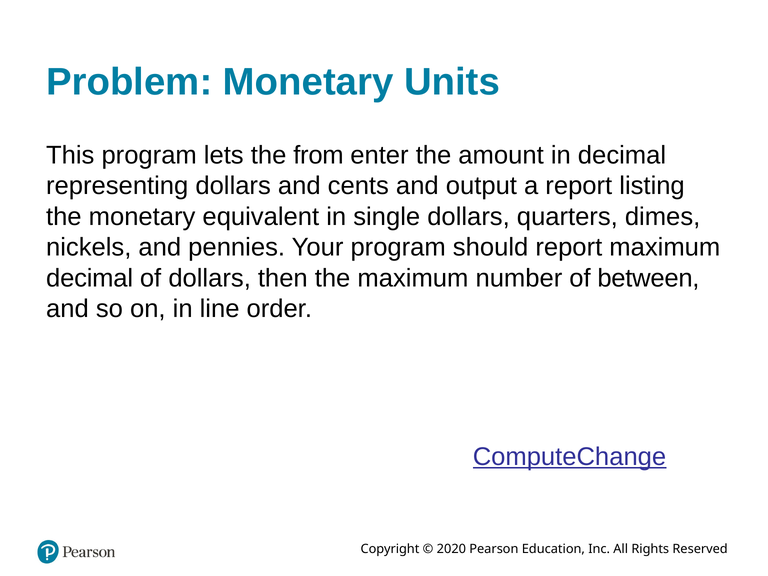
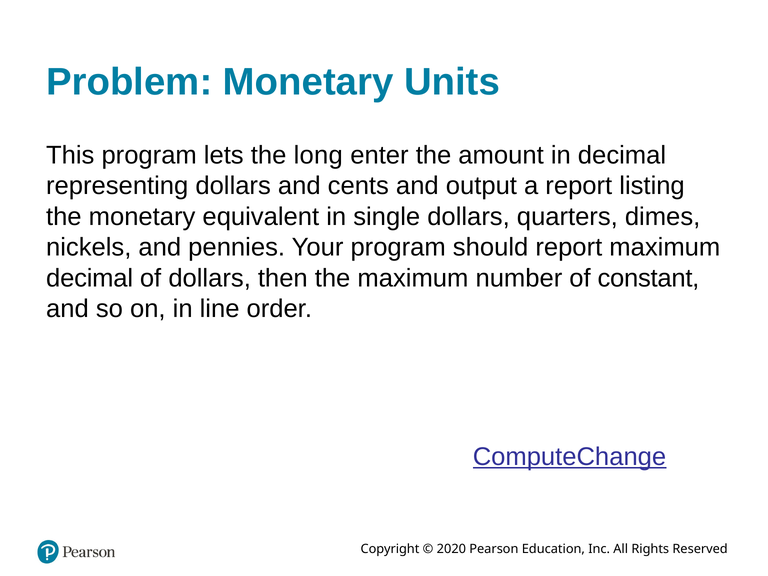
from: from -> long
between: between -> constant
